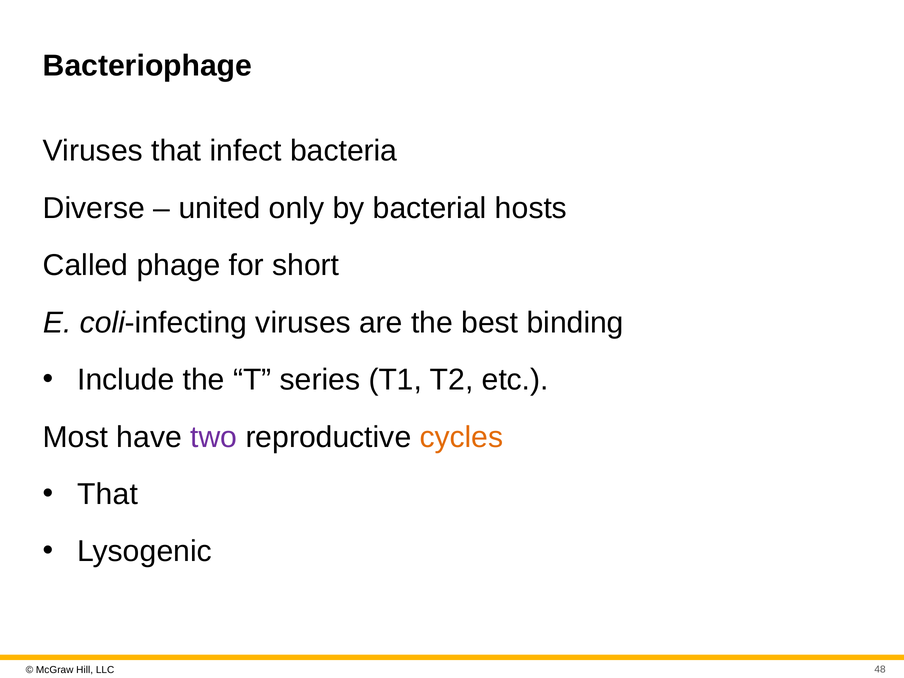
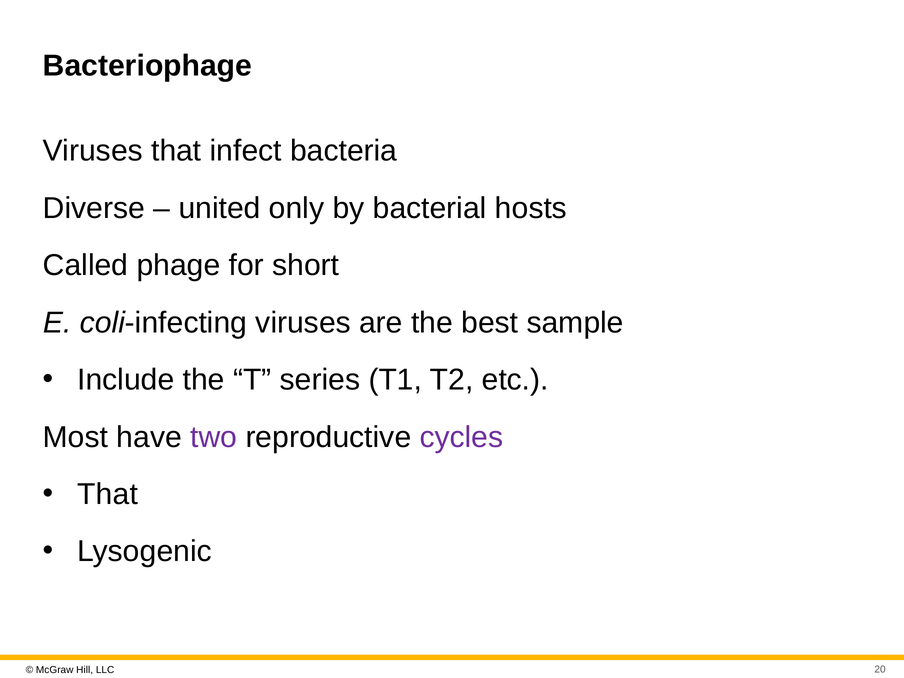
binding: binding -> sample
cycles colour: orange -> purple
48: 48 -> 20
